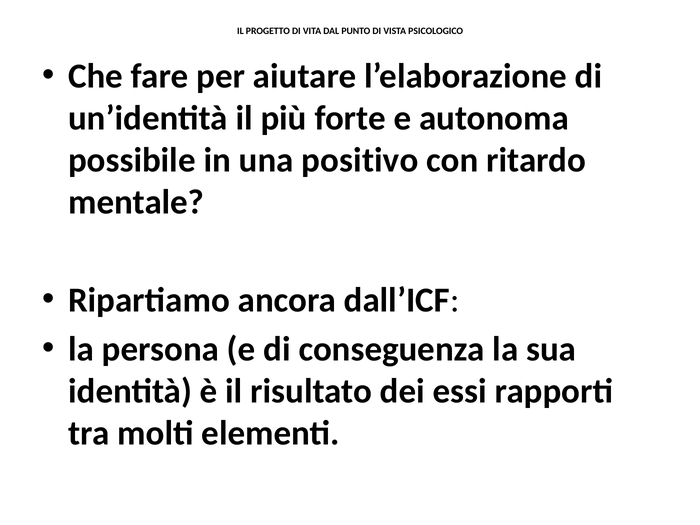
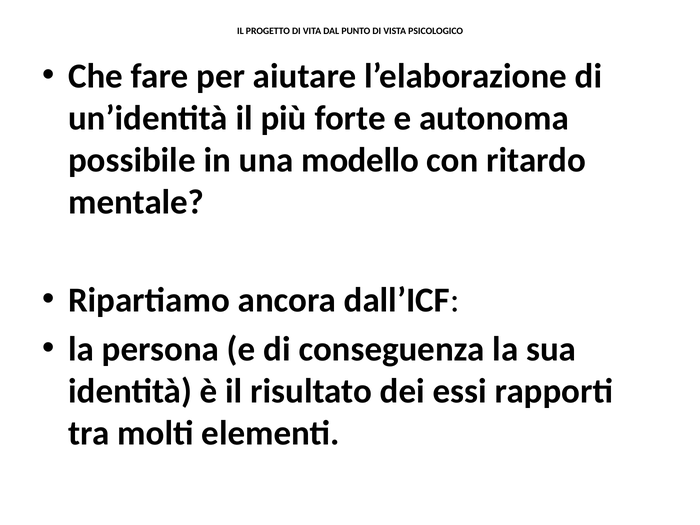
positivo: positivo -> modello
